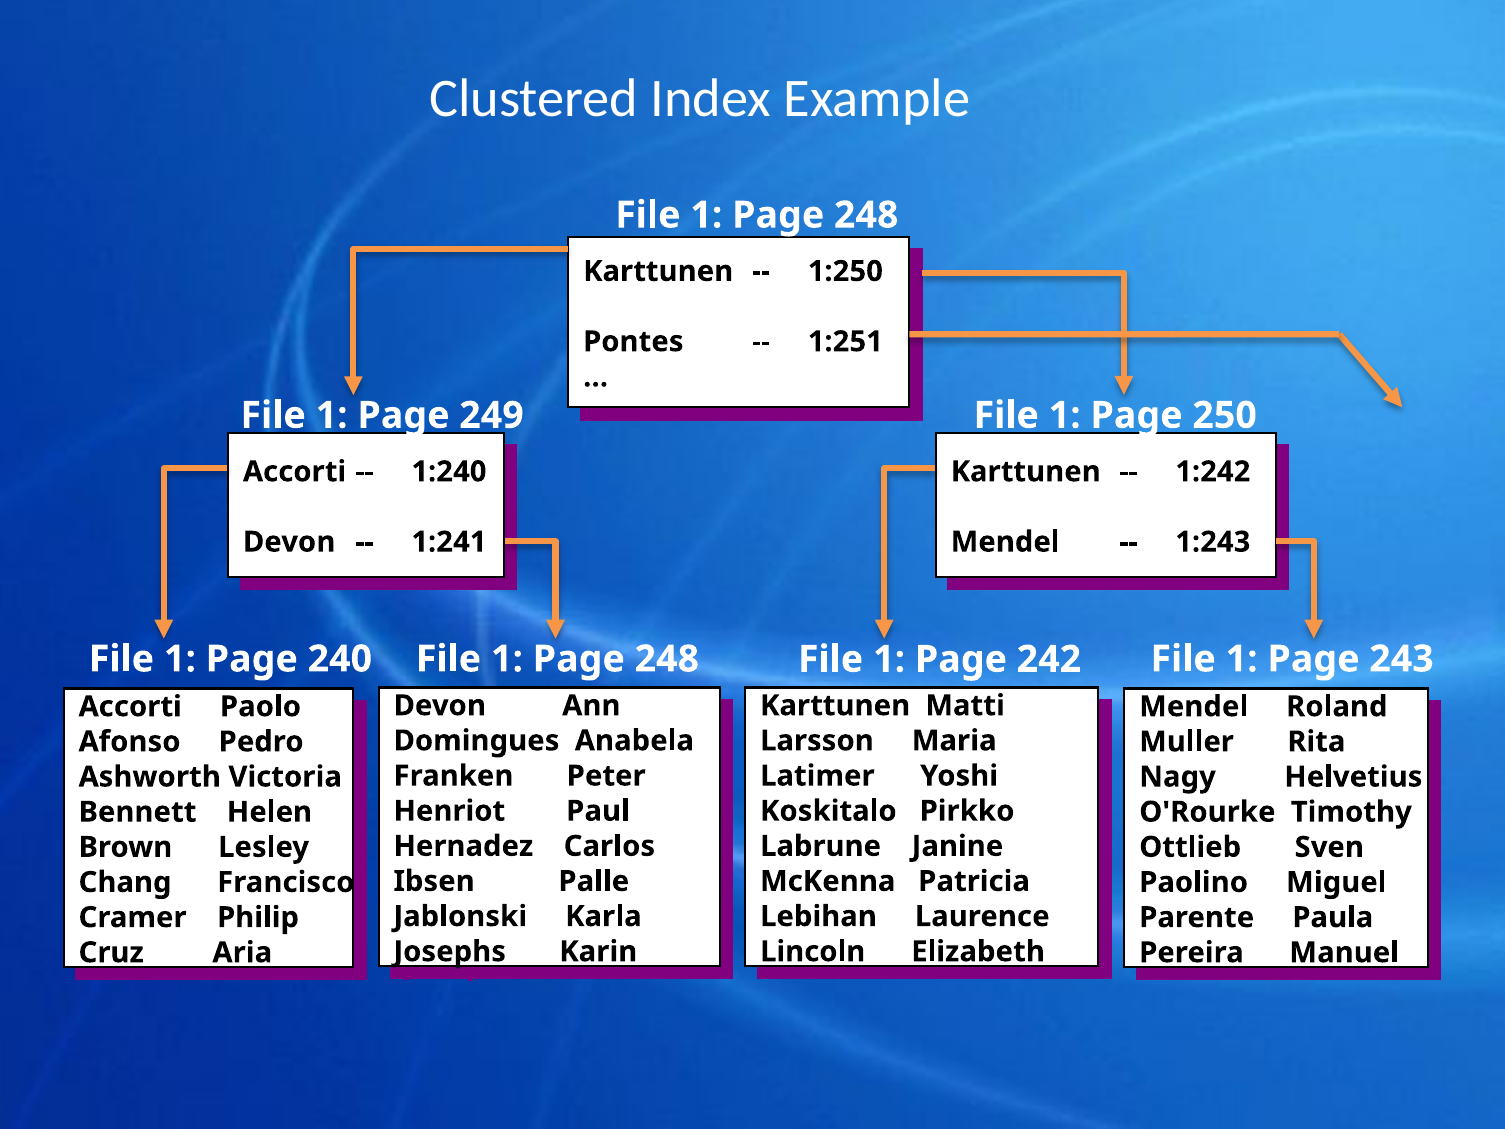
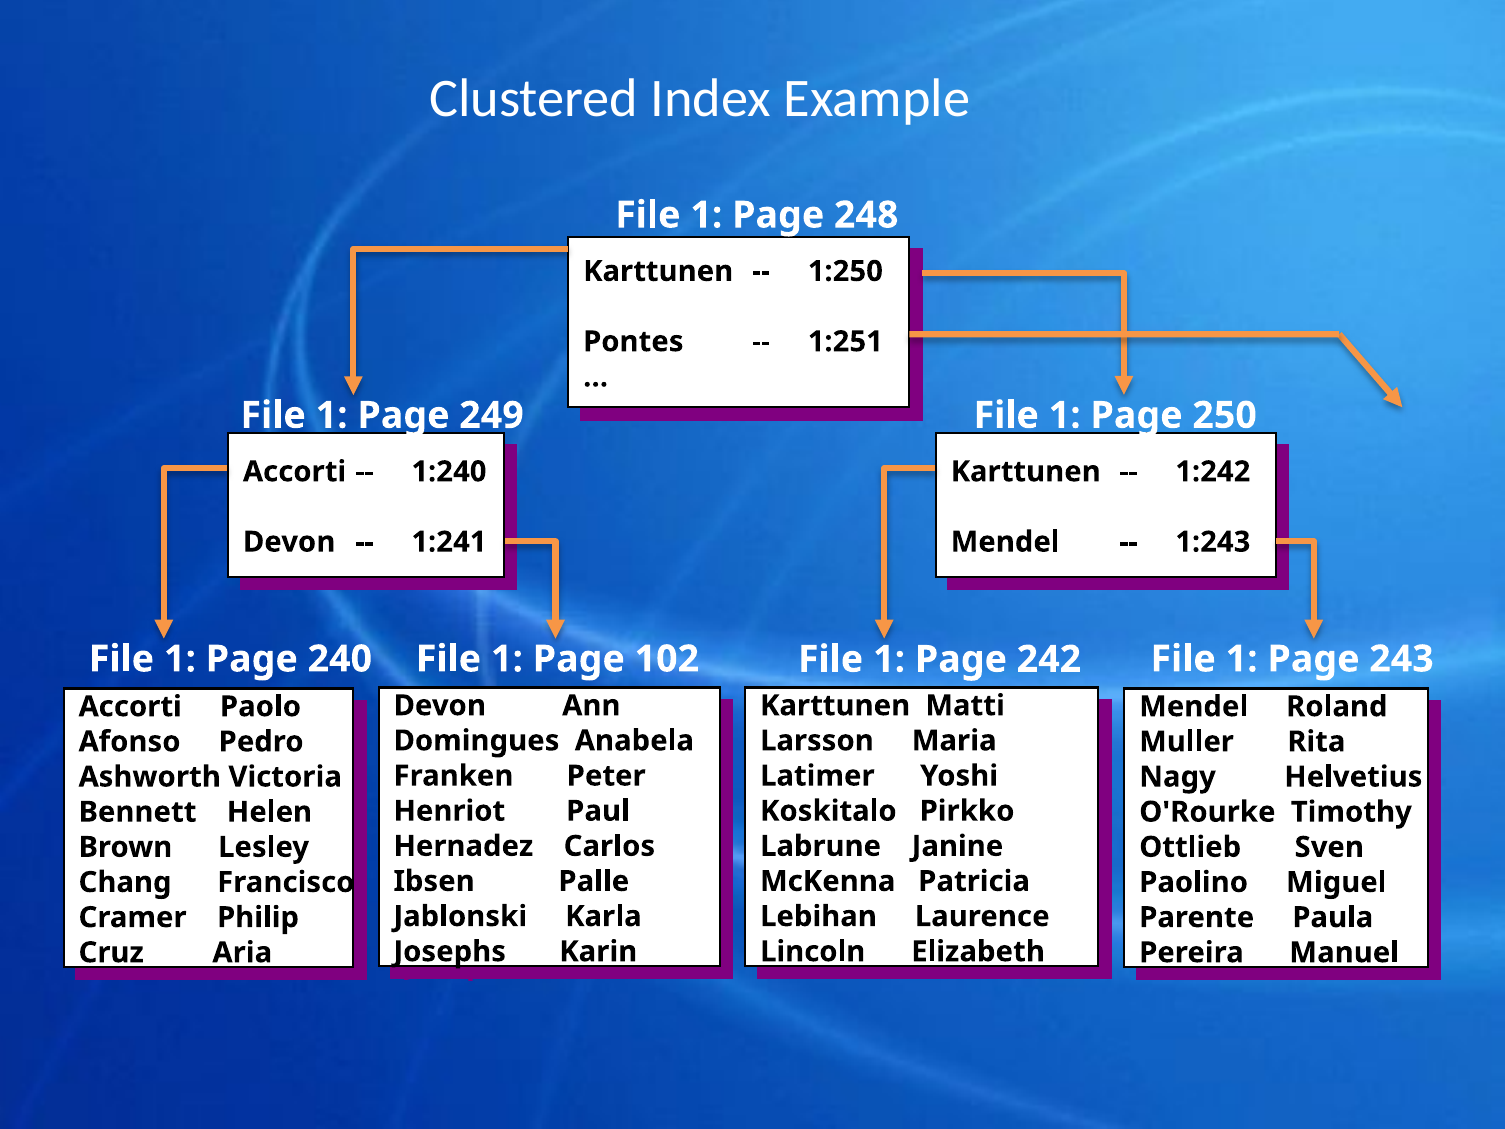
248 at (667, 659): 248 -> 102
